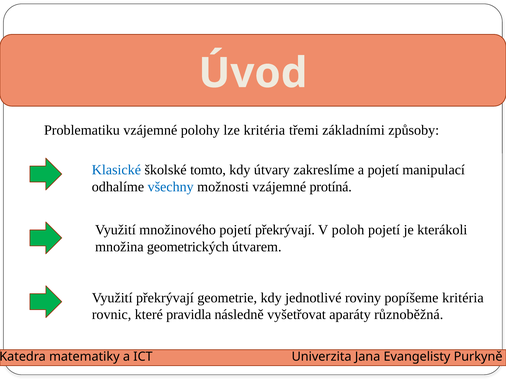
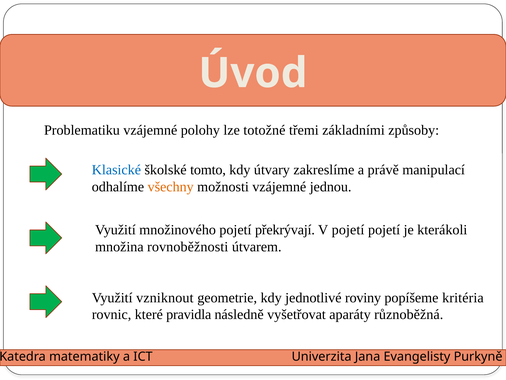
lze kritéria: kritéria -> totožné
a pojetí: pojetí -> právě
všechny colour: blue -> orange
protíná: protíná -> jednou
V poloh: poloh -> pojetí
geometrických: geometrických -> rovnoběžnosti
Využití překrývají: překrývají -> vzniknout
